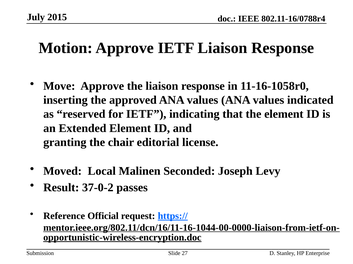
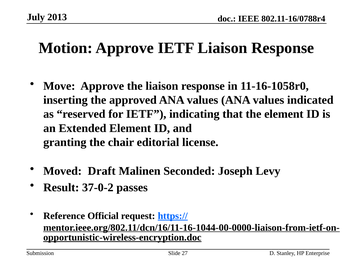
2015: 2015 -> 2013
Local: Local -> Draft
